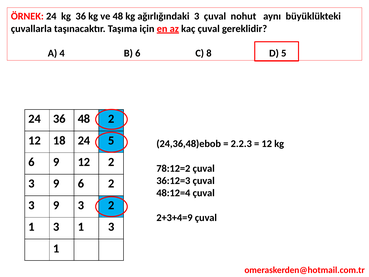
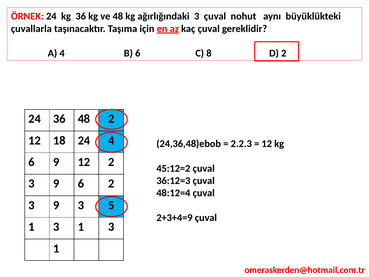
D 5: 5 -> 2
24 5: 5 -> 4
78:12=2: 78:12=2 -> 45:12=2
3 2: 2 -> 5
